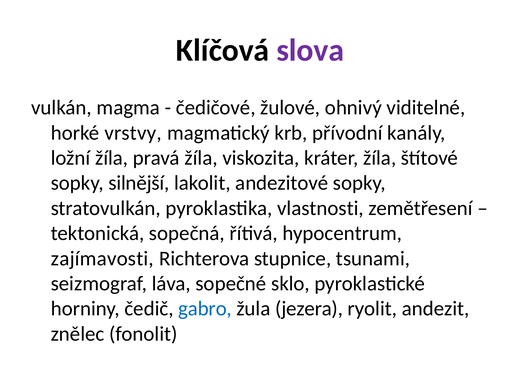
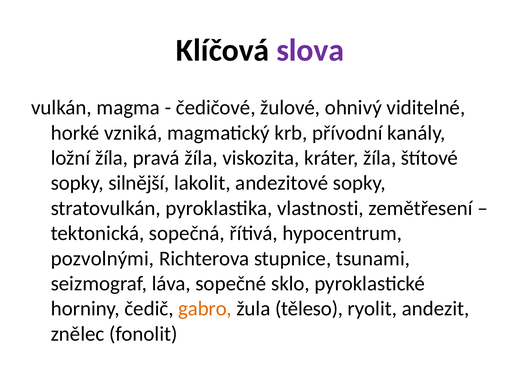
vrstvy: vrstvy -> vzniká
zajímavosti: zajímavosti -> pozvolnými
gabro colour: blue -> orange
jezera: jezera -> těleso
